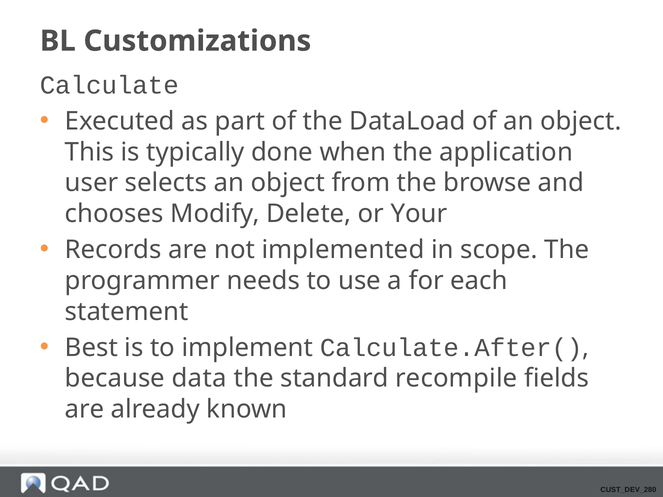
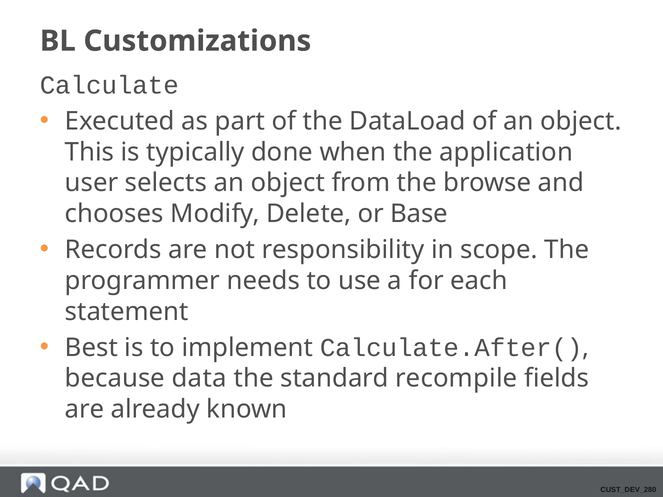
Your: Your -> Base
implemented: implemented -> responsibility
